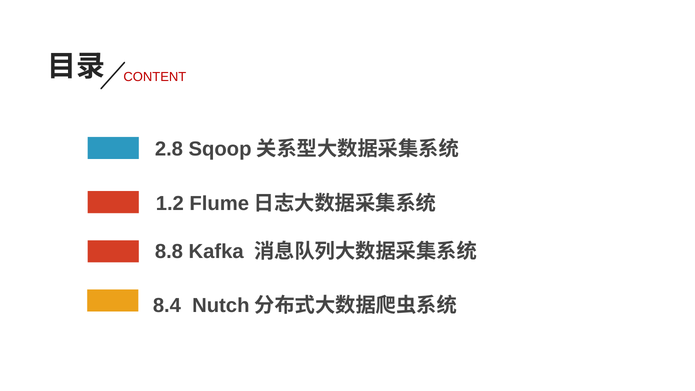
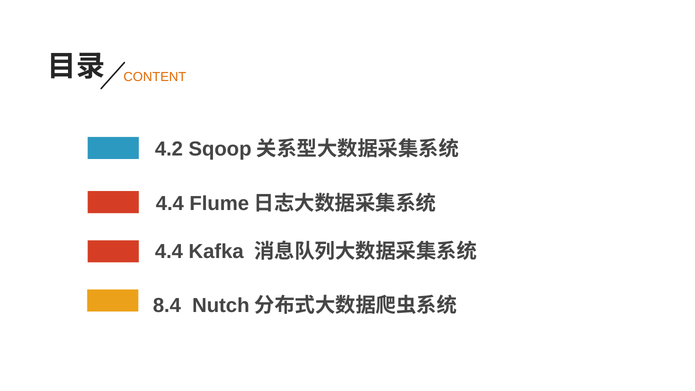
CONTENT colour: red -> orange
2.8: 2.8 -> 4.2
1.2 at (170, 203): 1.2 -> 4.4
8.8 at (169, 251): 8.8 -> 4.4
